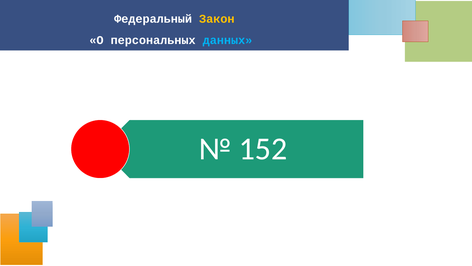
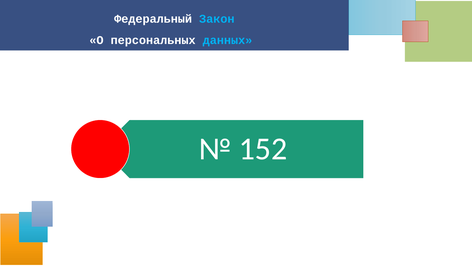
Закон colour: yellow -> light blue
